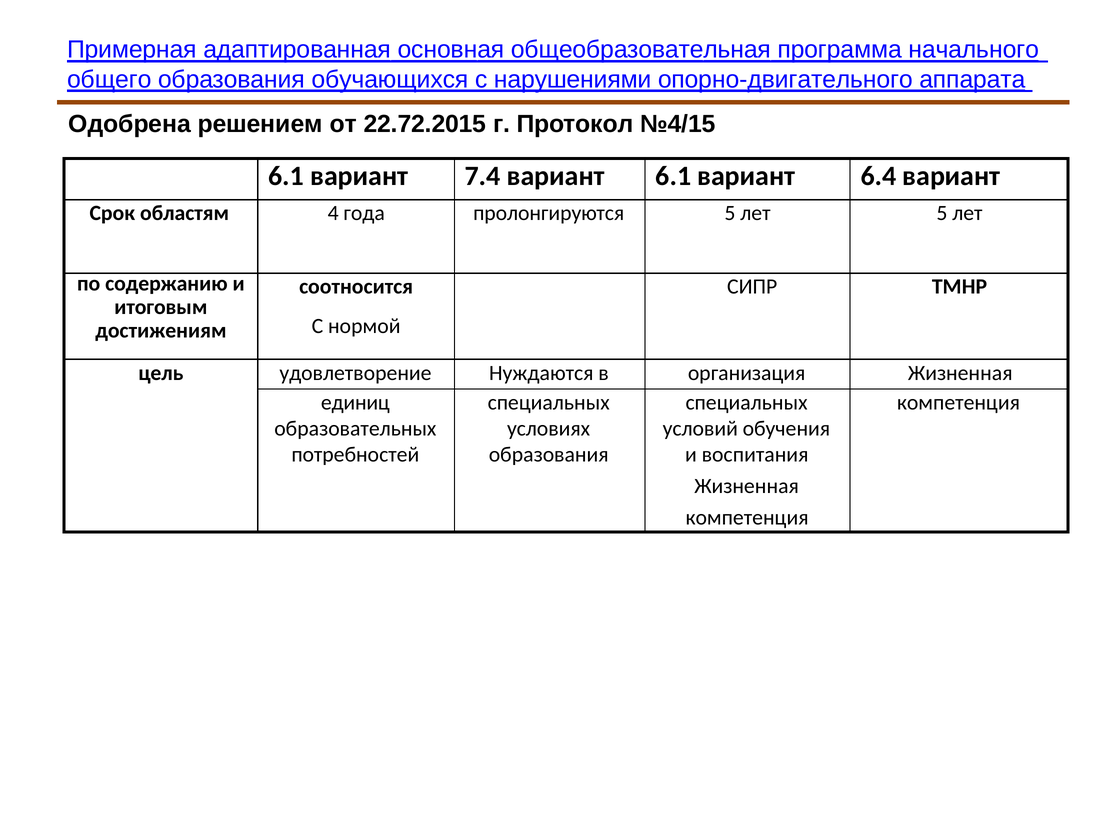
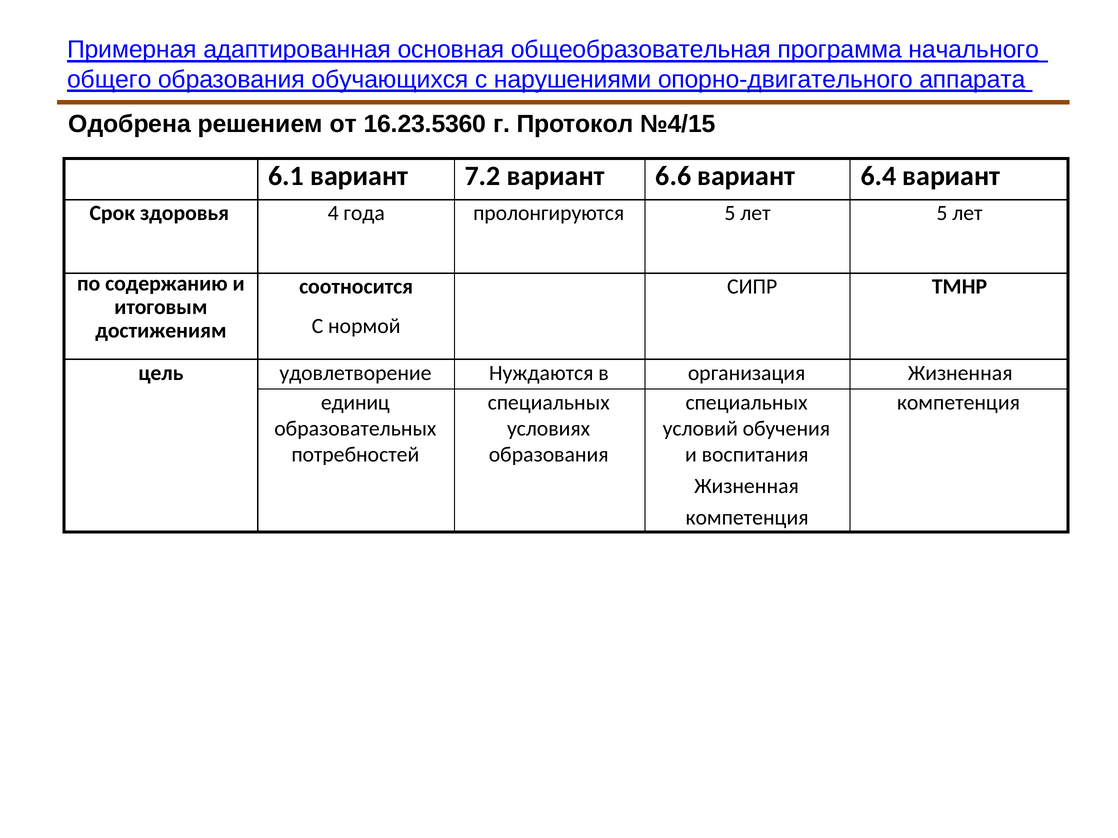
22.72.2015: 22.72.2015 -> 16.23.5360
7.4: 7.4 -> 7.2
вариант 6.1: 6.1 -> 6.6
областям: областям -> здоровья
